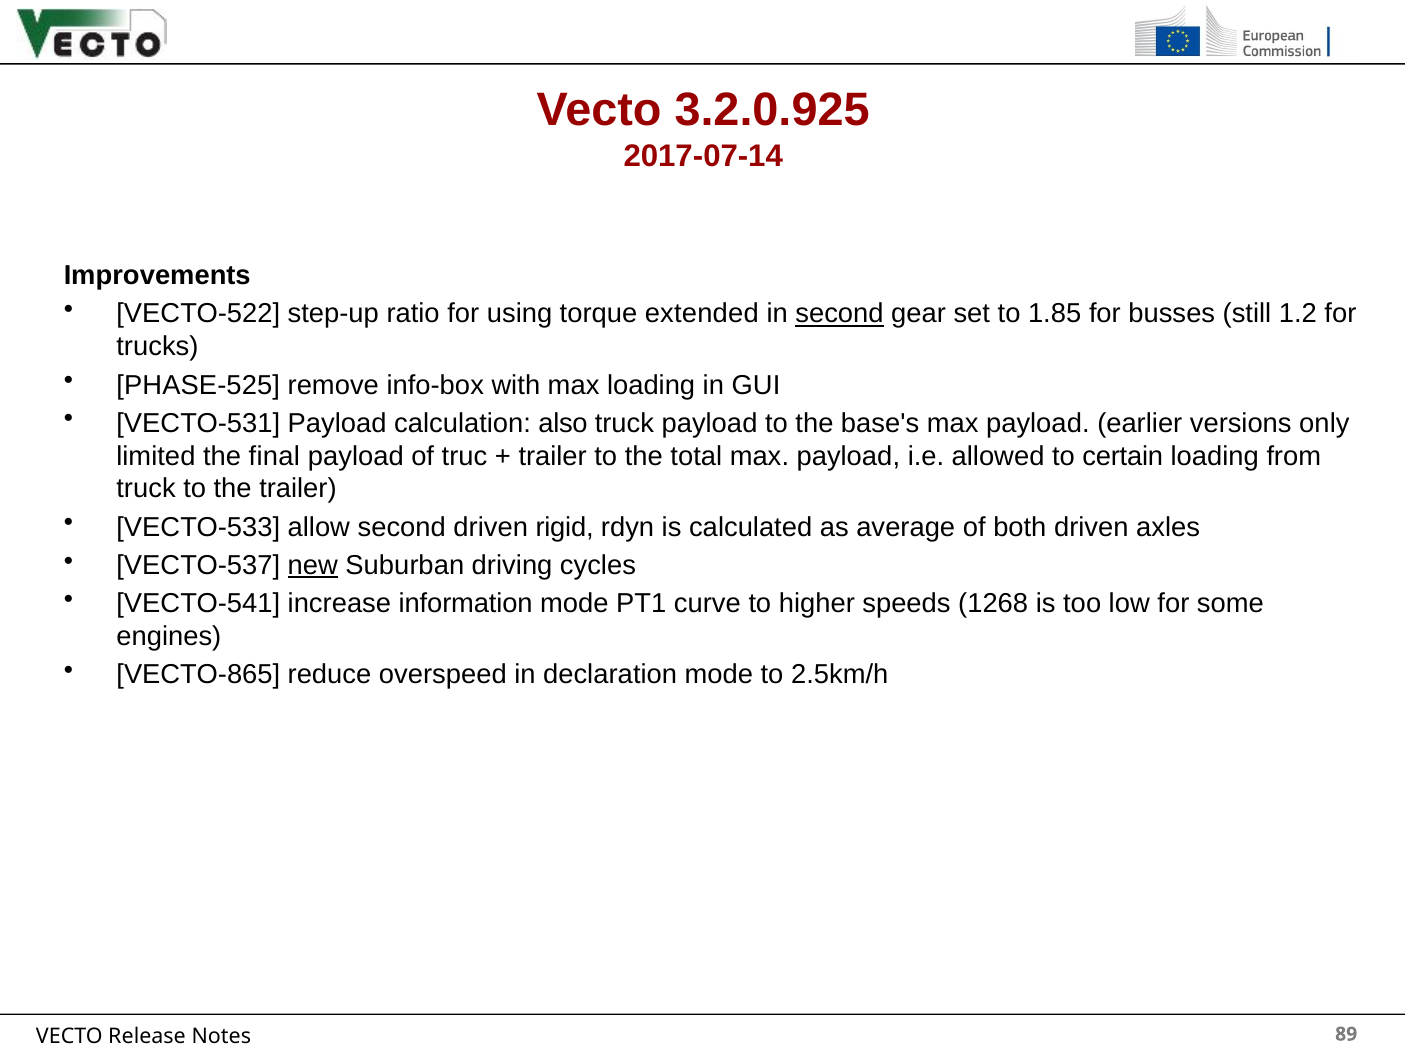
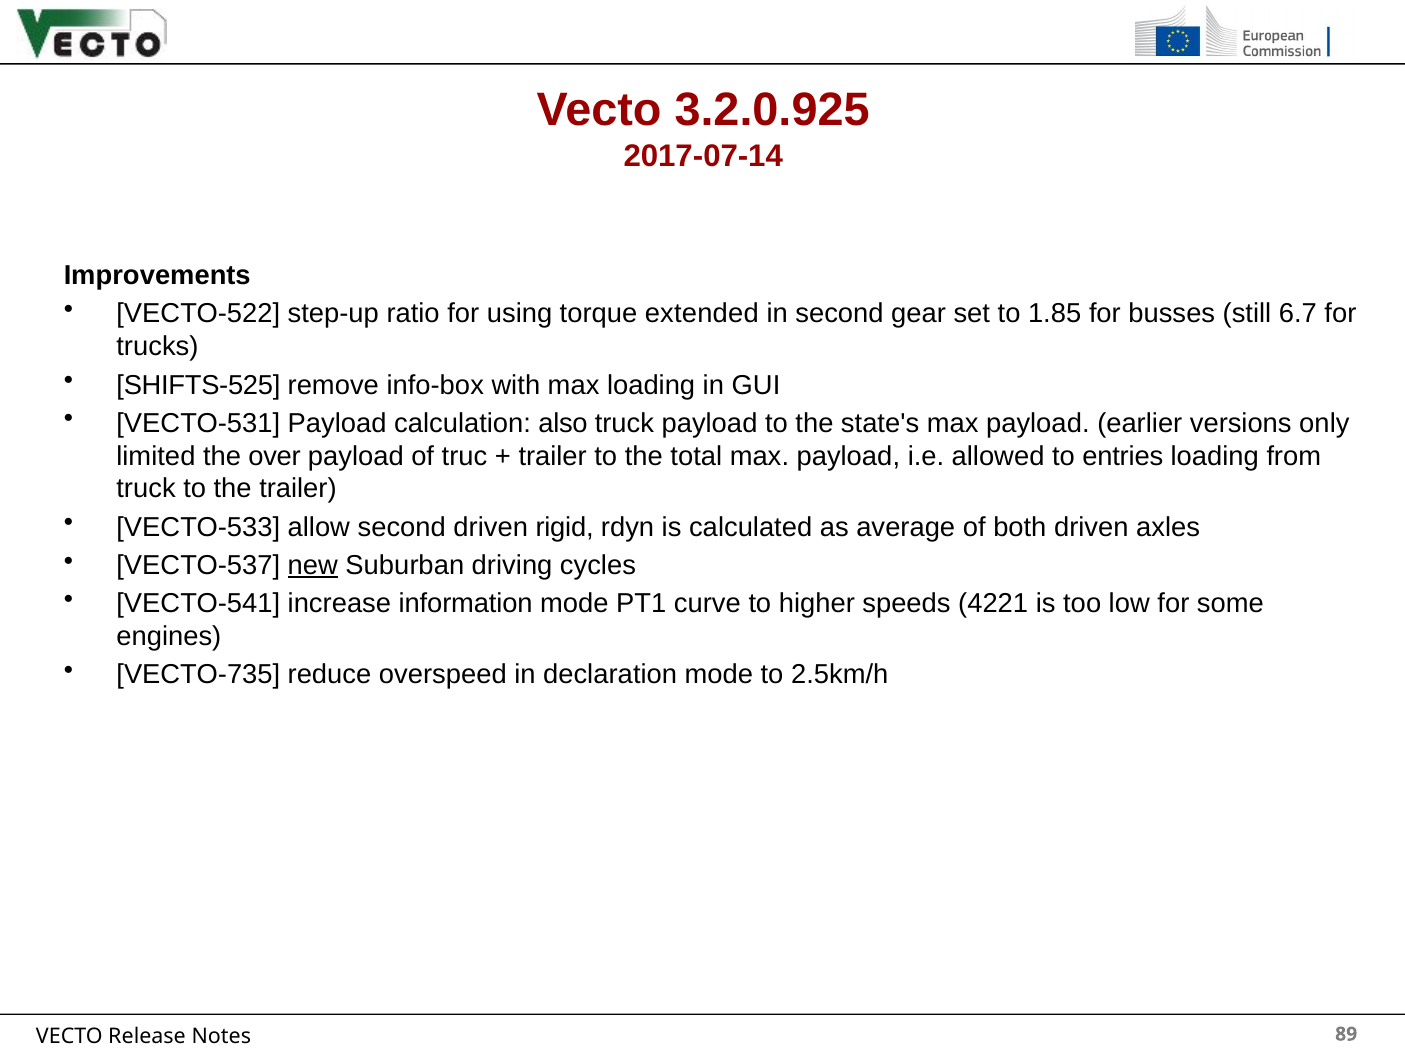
second at (839, 314) underline: present -> none
1.2: 1.2 -> 6.7
PHASE-525: PHASE-525 -> SHIFTS-525
base's: base's -> state's
final: final -> over
certain: certain -> entries
1268: 1268 -> 4221
VECTO-865: VECTO-865 -> VECTO-735
